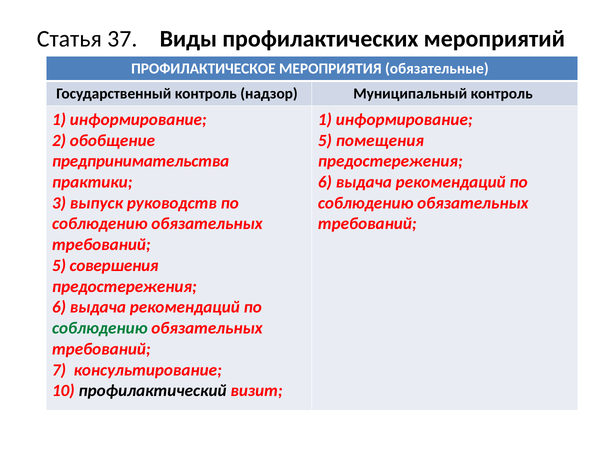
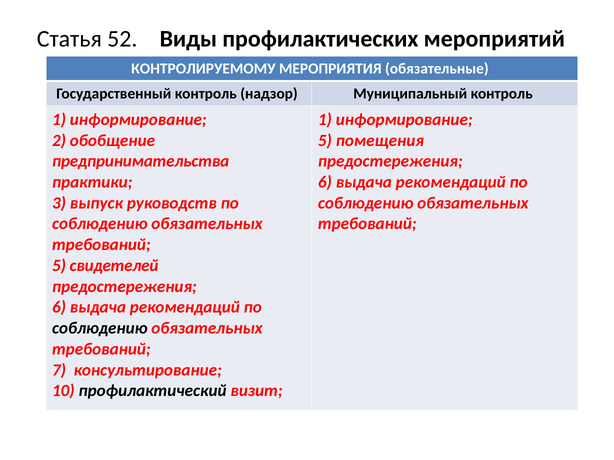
37: 37 -> 52
ПРОФИЛАКТИЧЕСКОЕ: ПРОФИЛАКТИЧЕСКОЕ -> КОНТРОЛИРУЕМОМУ
совершения: совершения -> свидетелей
соблюдению at (100, 329) colour: green -> black
